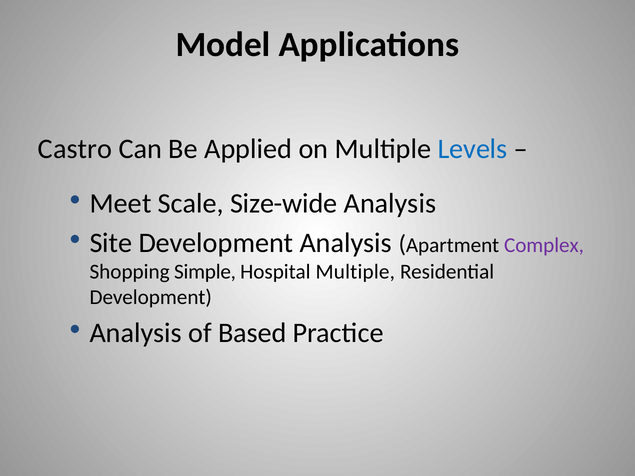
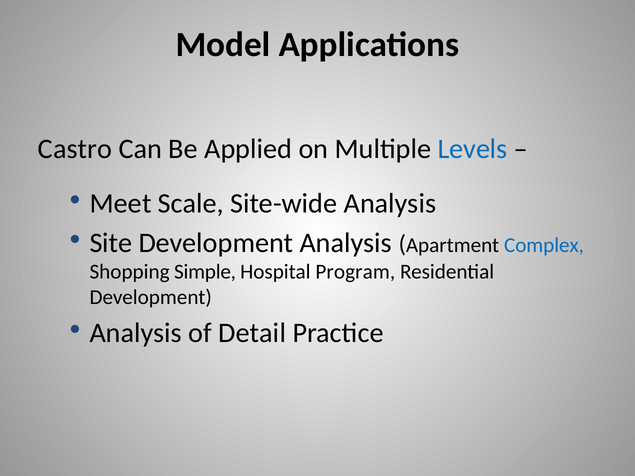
Size-wide: Size-wide -> Site-wide
Complex colour: purple -> blue
Hospital Multiple: Multiple -> Program
Based: Based -> Detail
